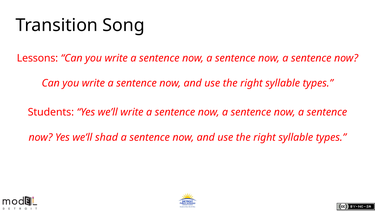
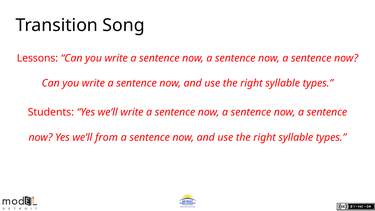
shad: shad -> from
